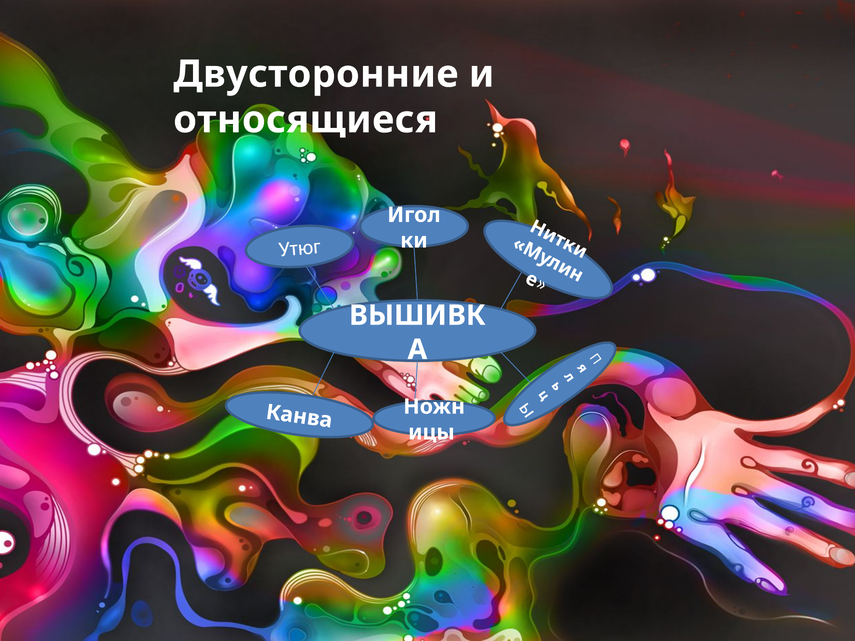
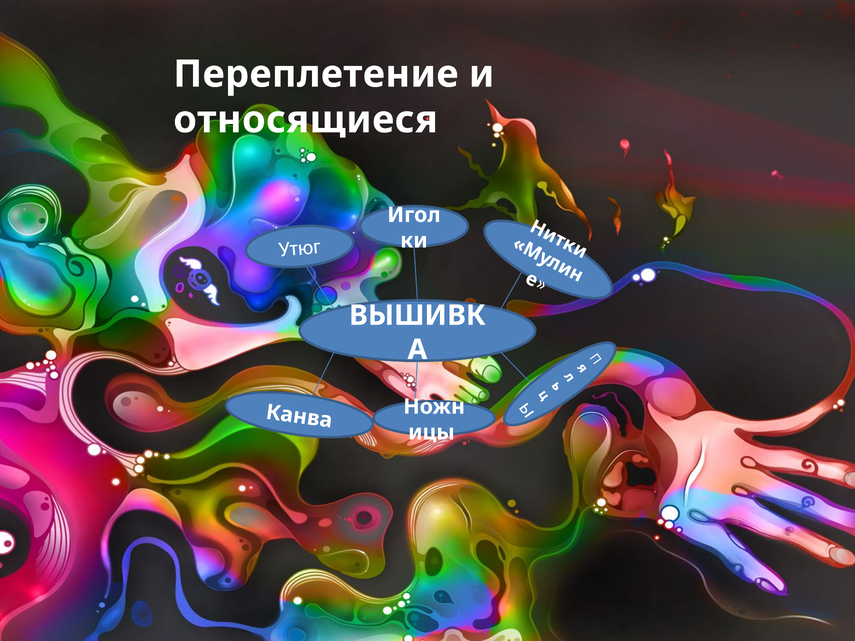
Двусторонние: Двусторонние -> Переплетение
